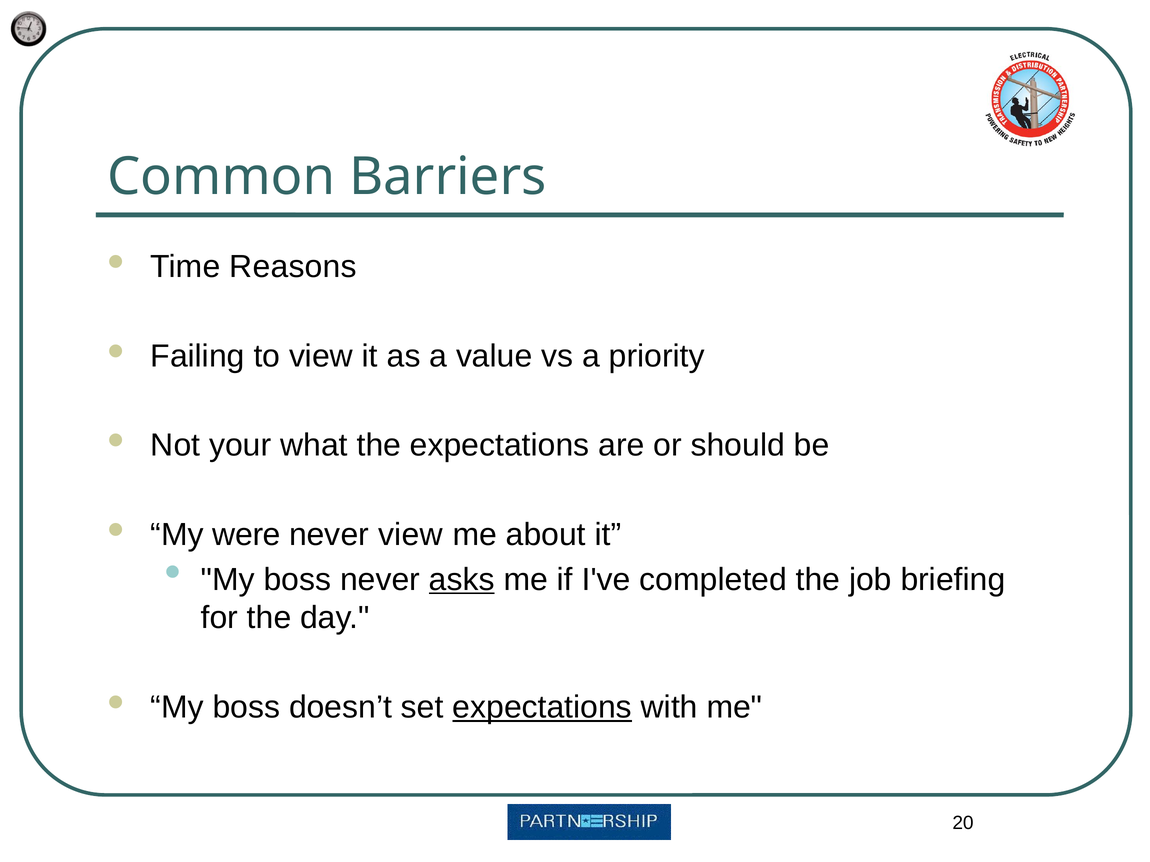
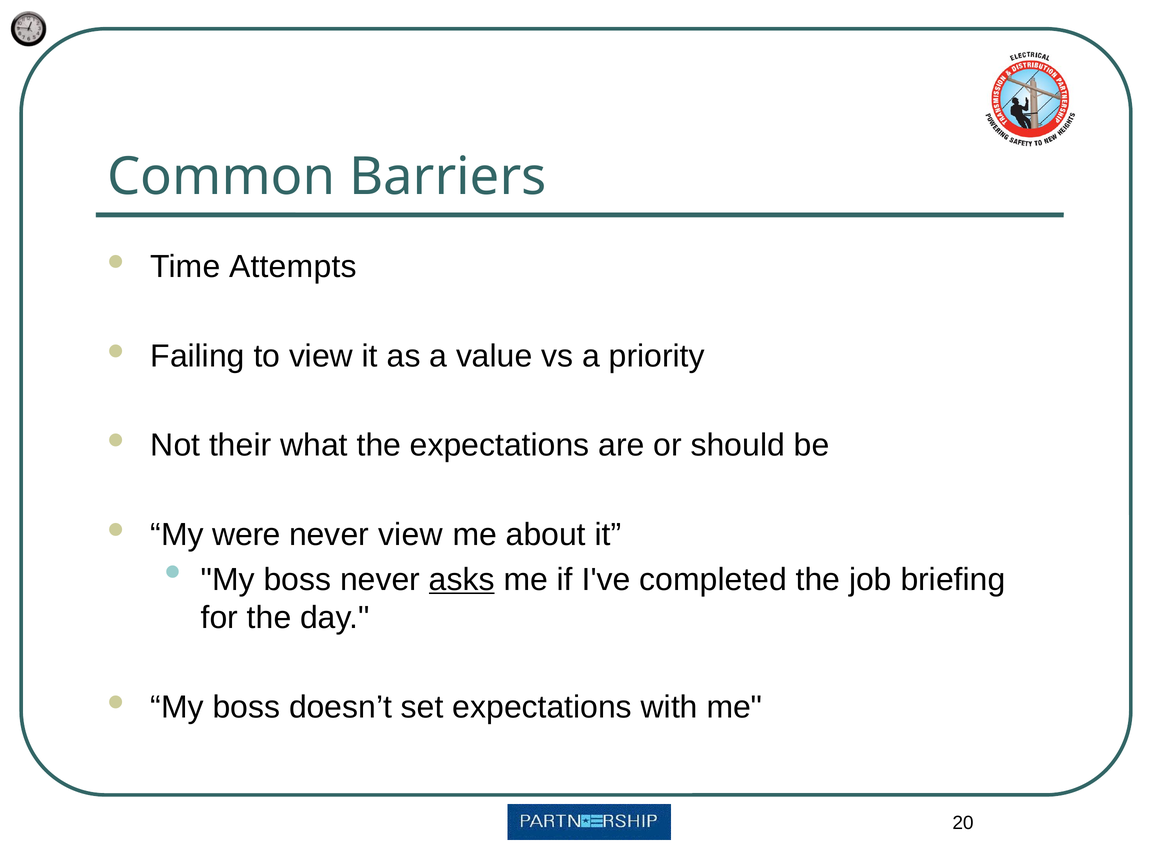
Reasons: Reasons -> Attempts
your: your -> their
expectations at (542, 708) underline: present -> none
